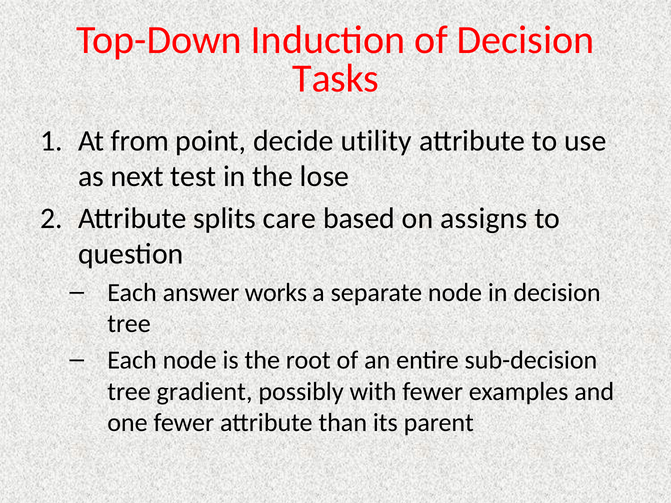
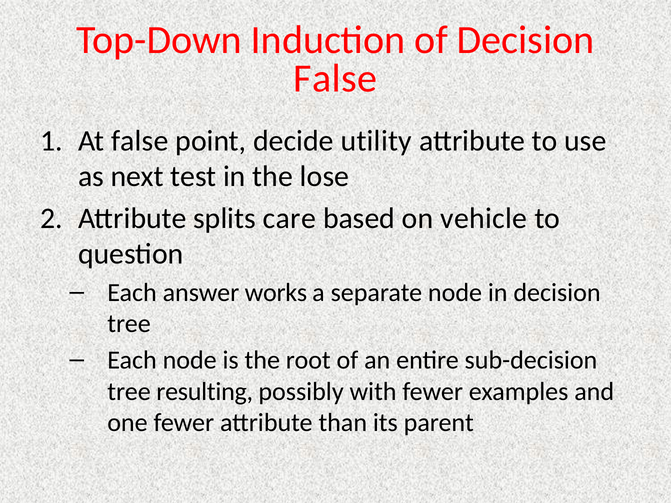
Tasks at (336, 78): Tasks -> False
At from: from -> false
assigns: assigns -> vehicle
gradient: gradient -> resulting
